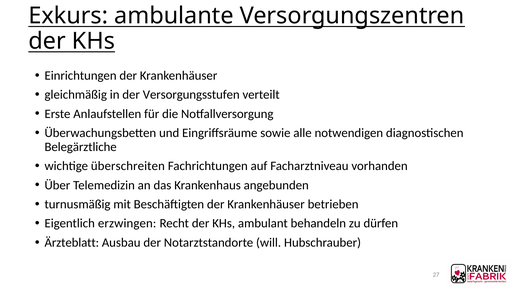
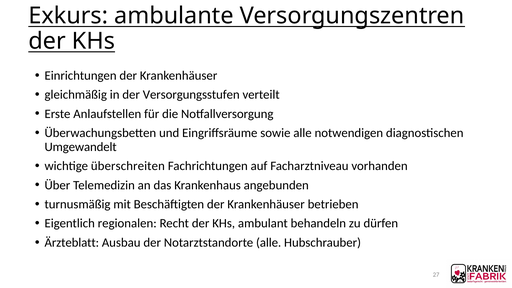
Belegärztliche: Belegärztliche -> Umgewandelt
erzwingen: erzwingen -> regionalen
Notarztstandorte will: will -> alle
